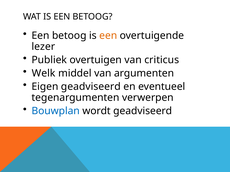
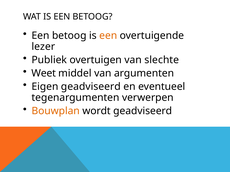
criticus: criticus -> slechte
Welk: Welk -> Weet
Bouwplan colour: blue -> orange
